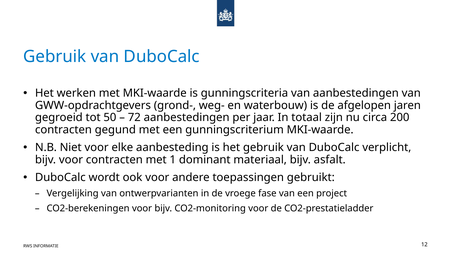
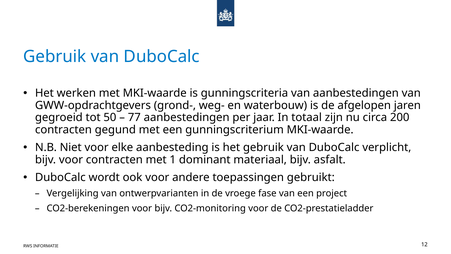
72: 72 -> 77
